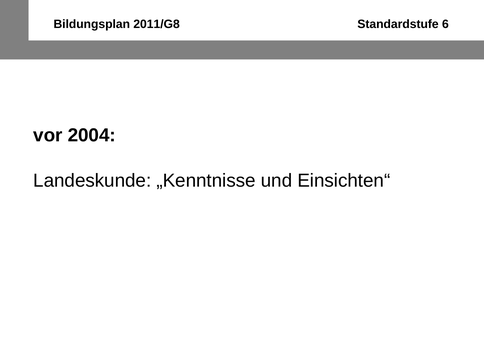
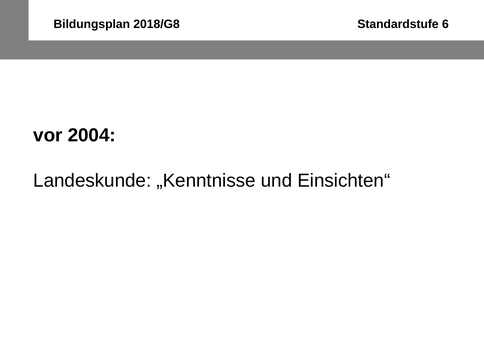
2011/G8: 2011/G8 -> 2018/G8
